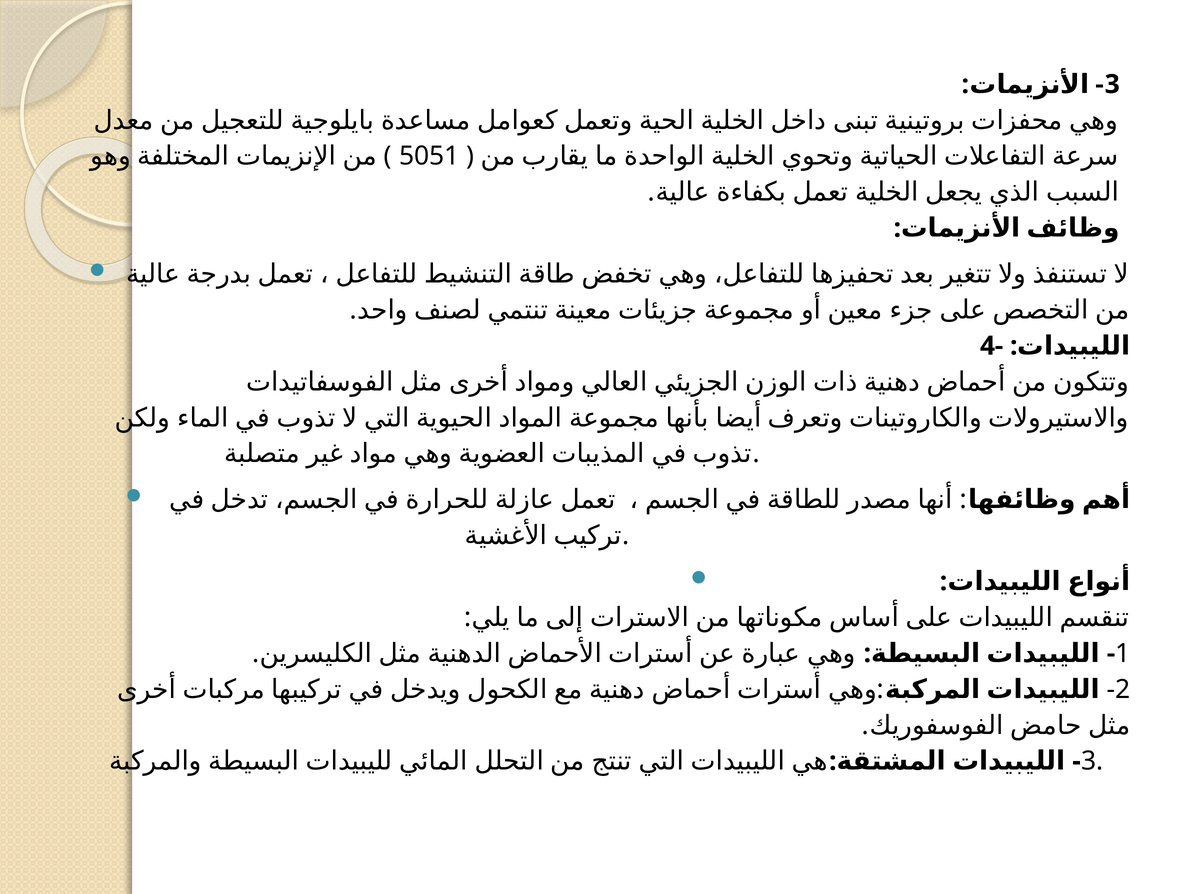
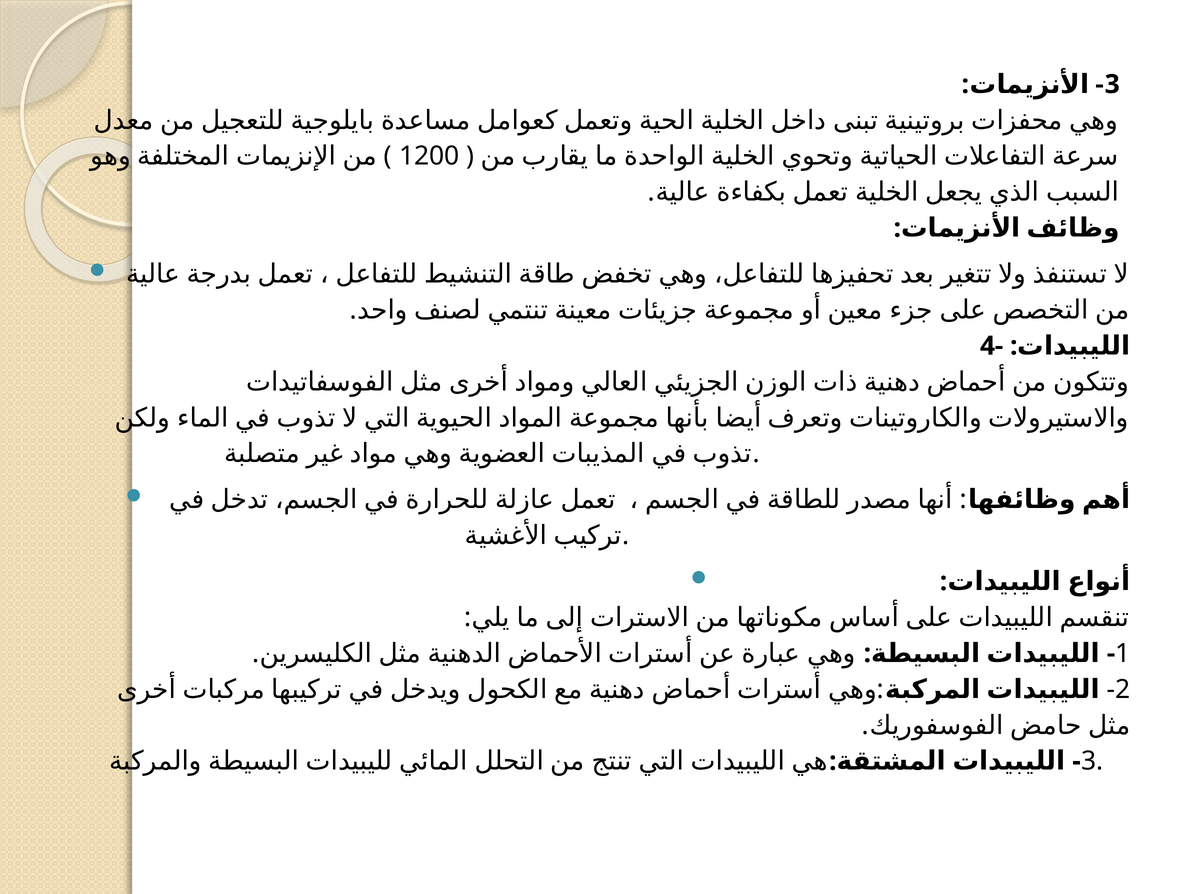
5051: 5051 -> 1200
